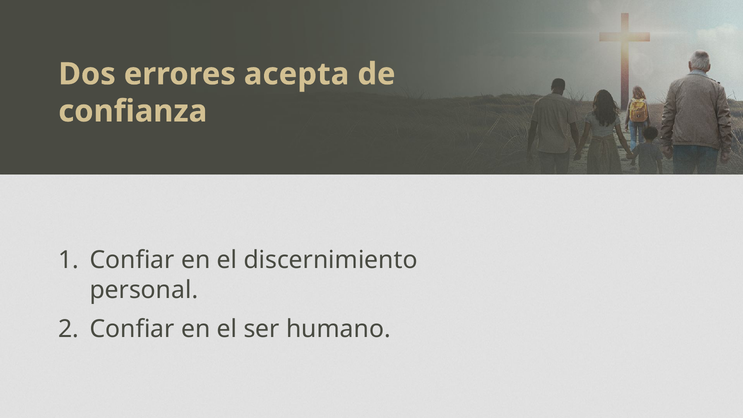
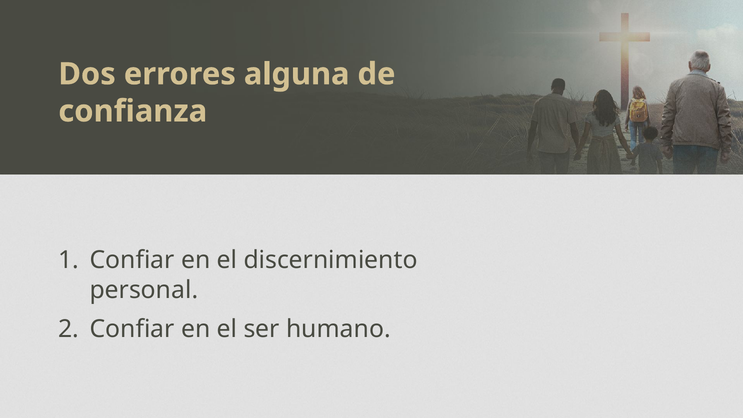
acepta: acepta -> alguna
